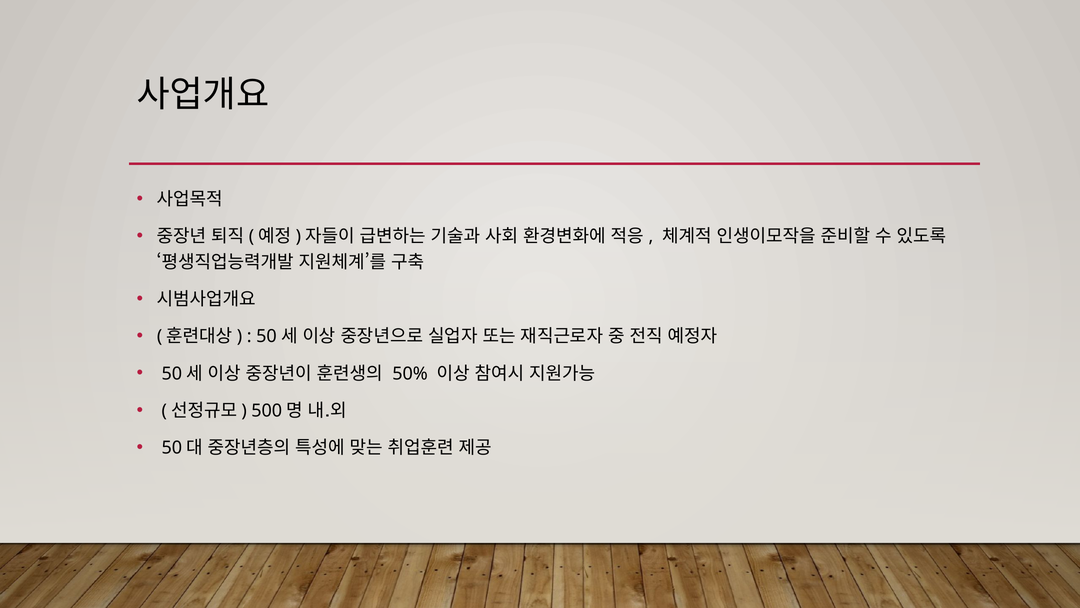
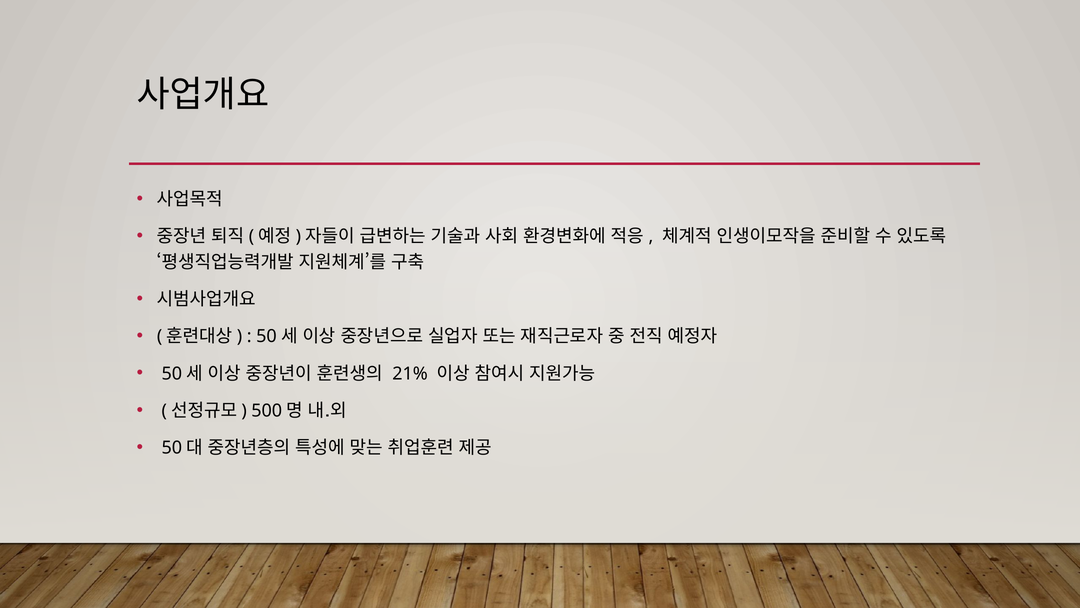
50%: 50% -> 21%
